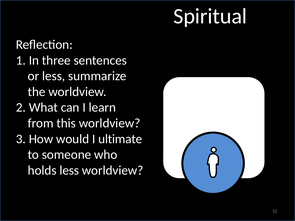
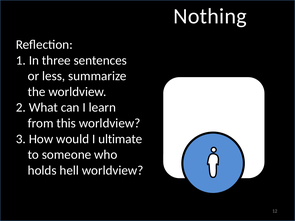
Spiritual: Spiritual -> Nothing
holds less: less -> hell
